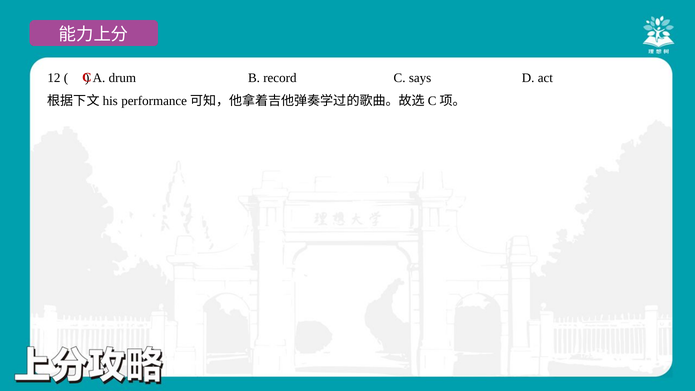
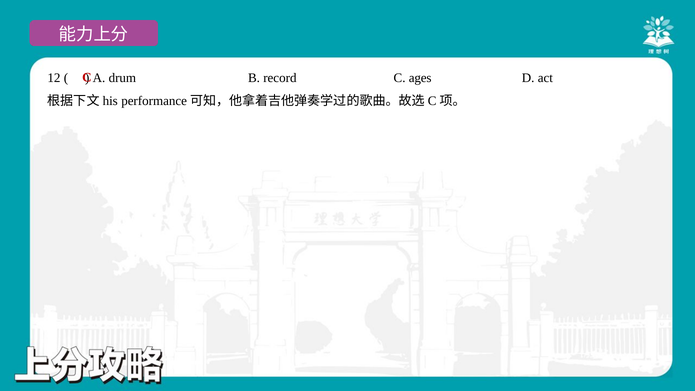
says: says -> ages
